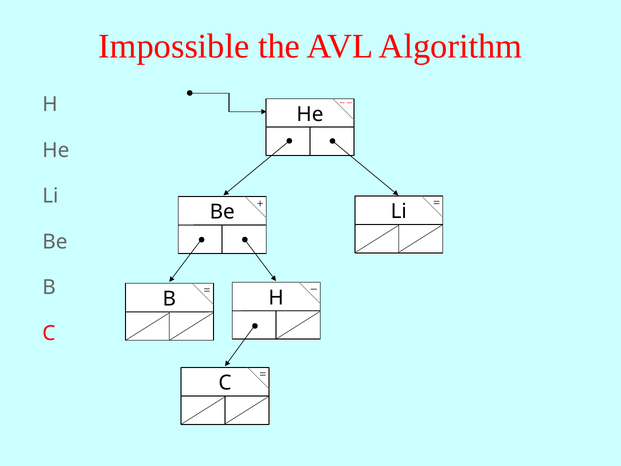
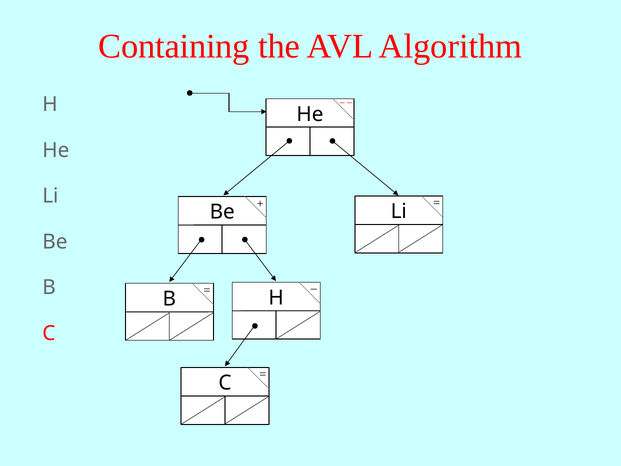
Impossible: Impossible -> Containing
